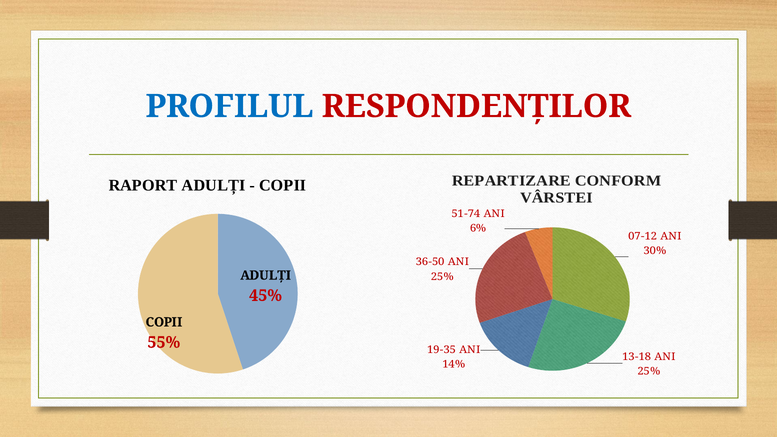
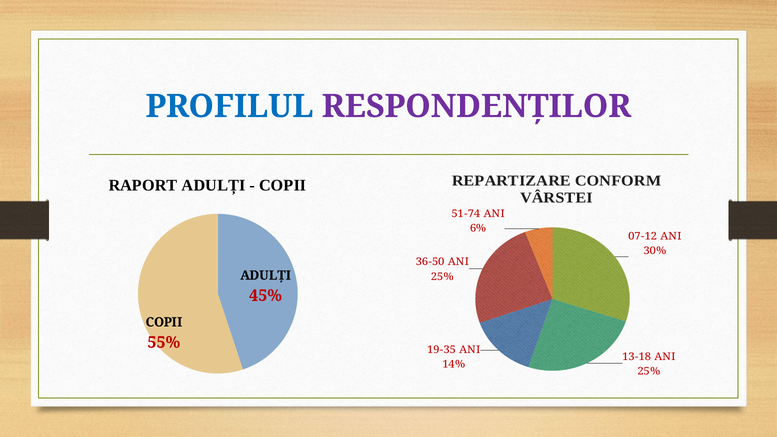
RESPONDENȚILOR colour: red -> purple
